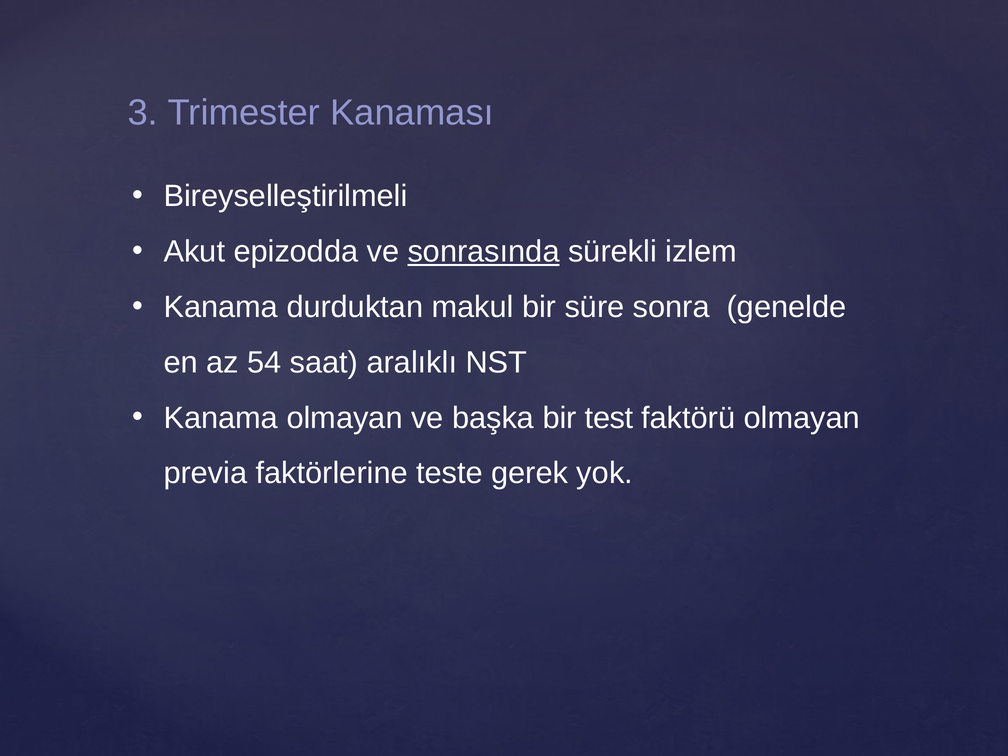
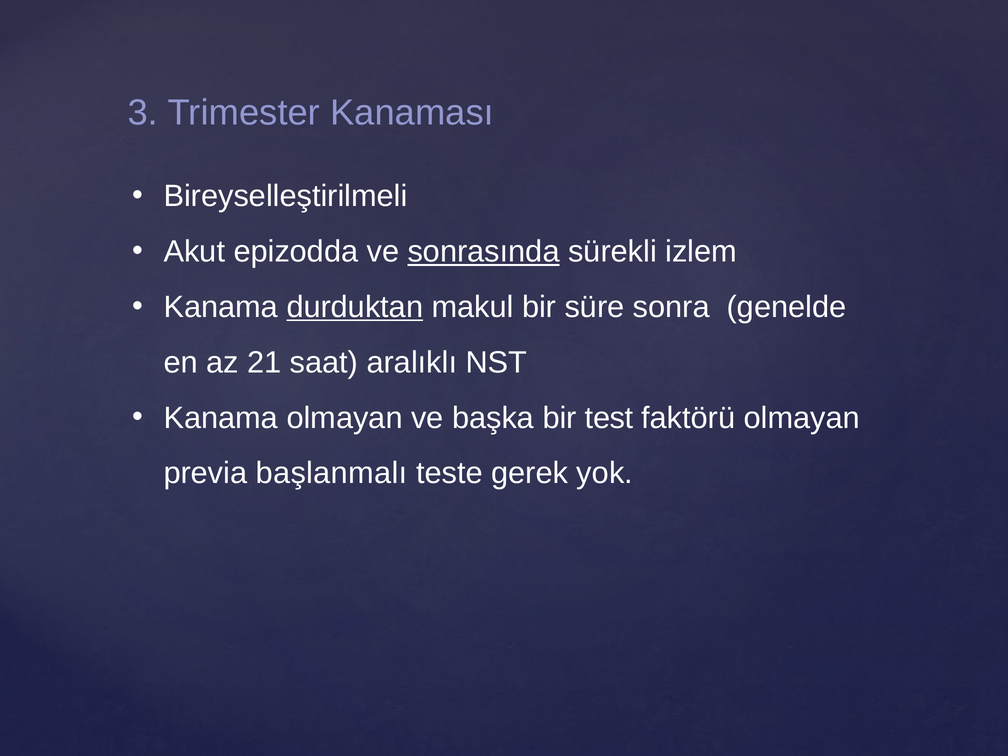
durduktan underline: none -> present
54: 54 -> 21
faktörlerine: faktörlerine -> başlanmalı
